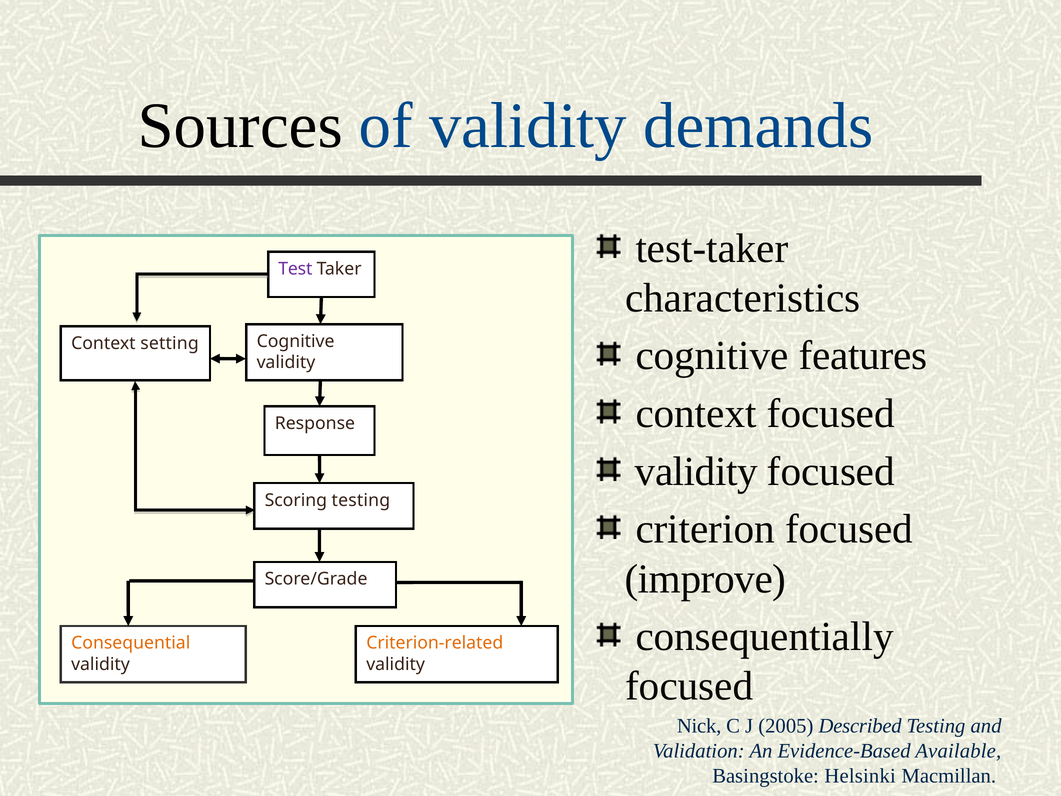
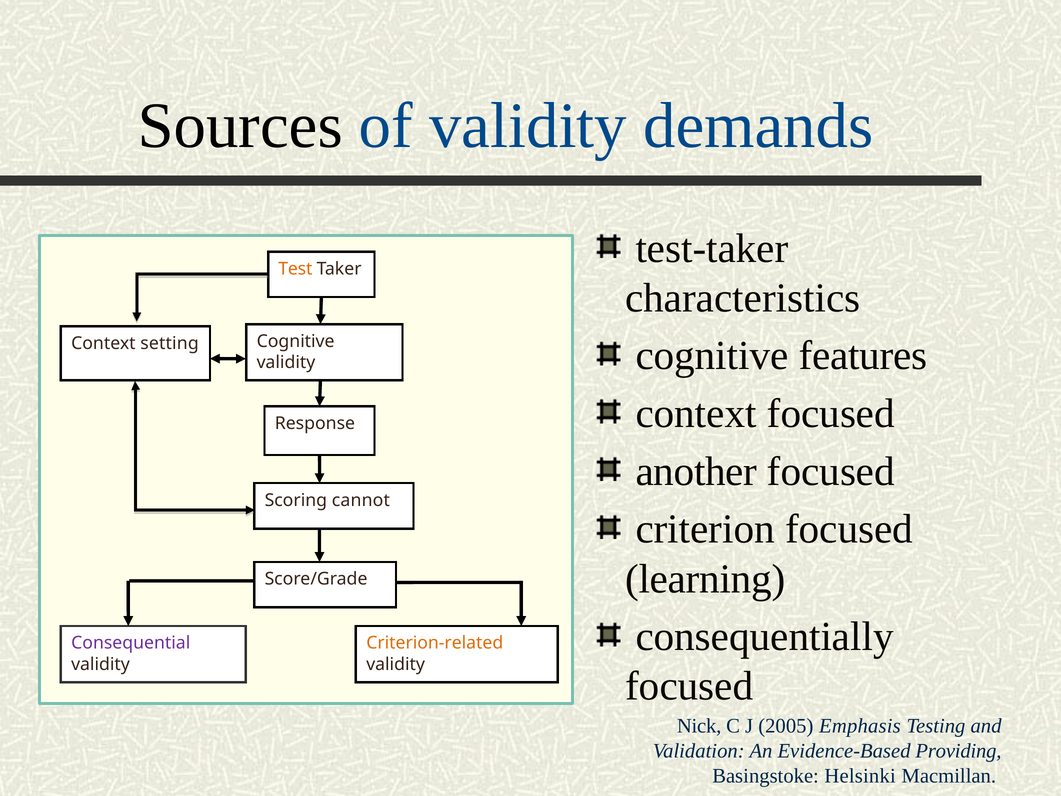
Test colour: purple -> orange
validity at (696, 471): validity -> another
Scoring testing: testing -> cannot
improve: improve -> learning
Consequential colour: orange -> purple
Described: Described -> Emphasis
Available: Available -> Providing
